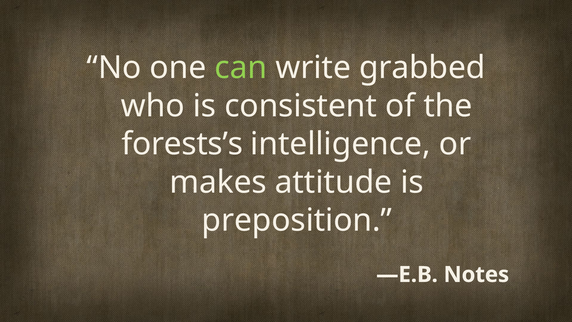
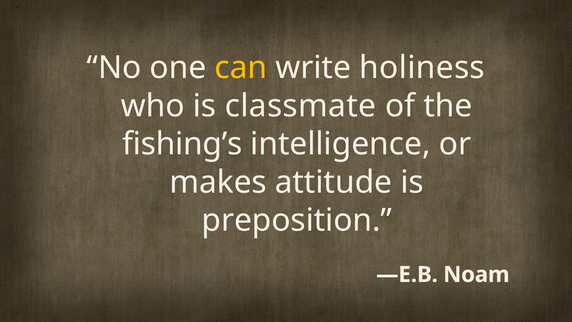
can colour: light green -> yellow
grabbed: grabbed -> holiness
consistent: consistent -> classmate
forests’s: forests’s -> fishing’s
Notes: Notes -> Noam
